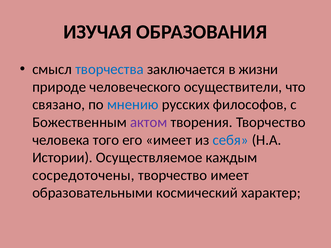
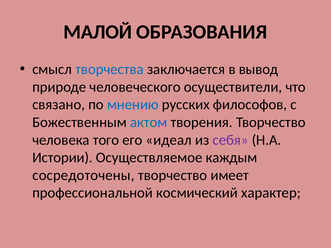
ИЗУЧАЯ: ИЗУЧАЯ -> МАЛОЙ
жизни: жизни -> вывод
актом colour: purple -> blue
его имеет: имеет -> идеал
себя colour: blue -> purple
образовательными: образовательными -> профессиональной
